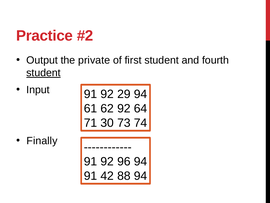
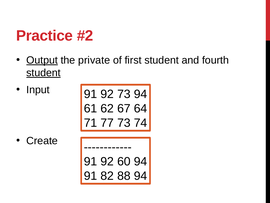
Output underline: none -> present
92 29: 29 -> 73
62 92: 92 -> 67
30: 30 -> 77
Finally: Finally -> Create
96: 96 -> 60
42: 42 -> 82
